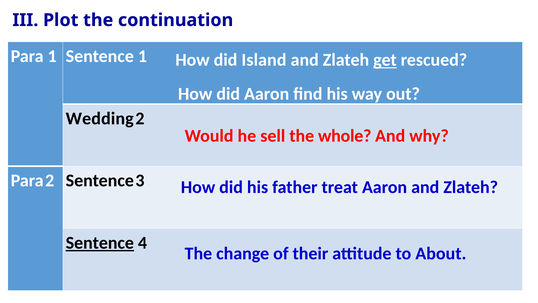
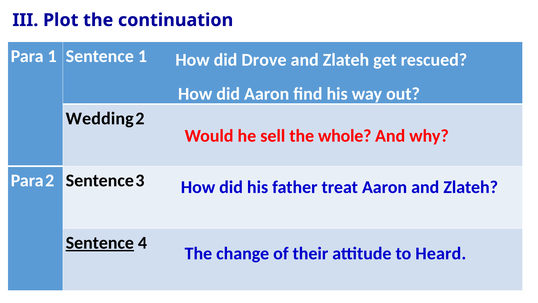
Island: Island -> Drove
get underline: present -> none
About: About -> Heard
